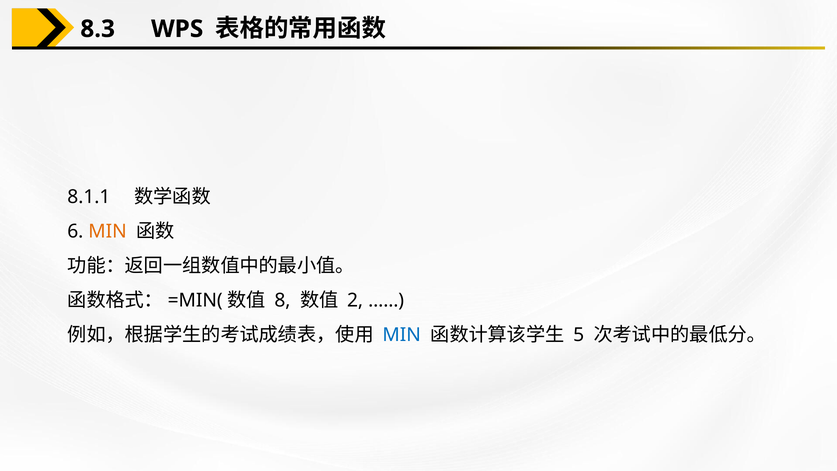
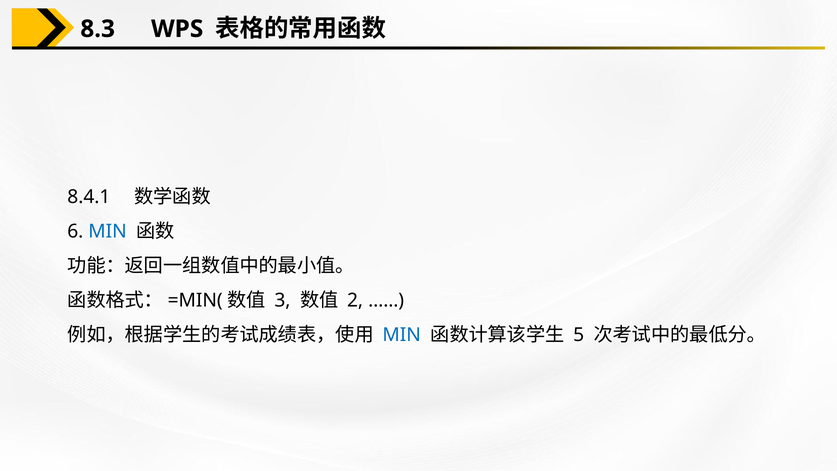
8.1.1: 8.1.1 -> 8.4.1
MIN at (108, 231) colour: orange -> blue
8: 8 -> 3
